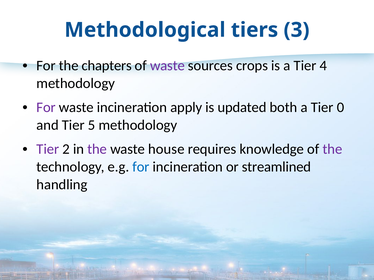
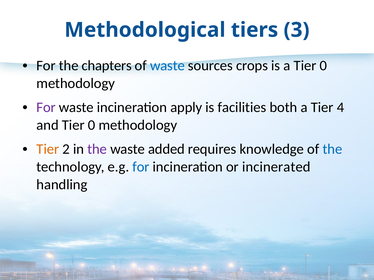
waste at (167, 66) colour: purple -> blue
a Tier 4: 4 -> 0
updated: updated -> facilities
0: 0 -> 4
and Tier 5: 5 -> 0
Tier at (48, 149) colour: purple -> orange
house: house -> added
the at (332, 149) colour: purple -> blue
streamlined: streamlined -> incinerated
